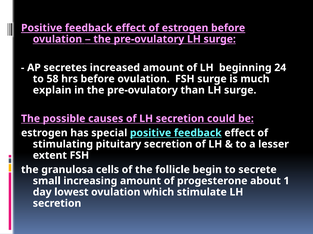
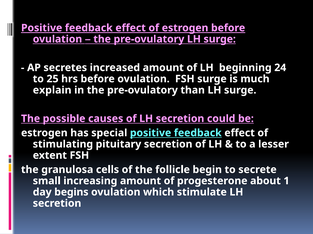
58: 58 -> 25
lowest: lowest -> begins
